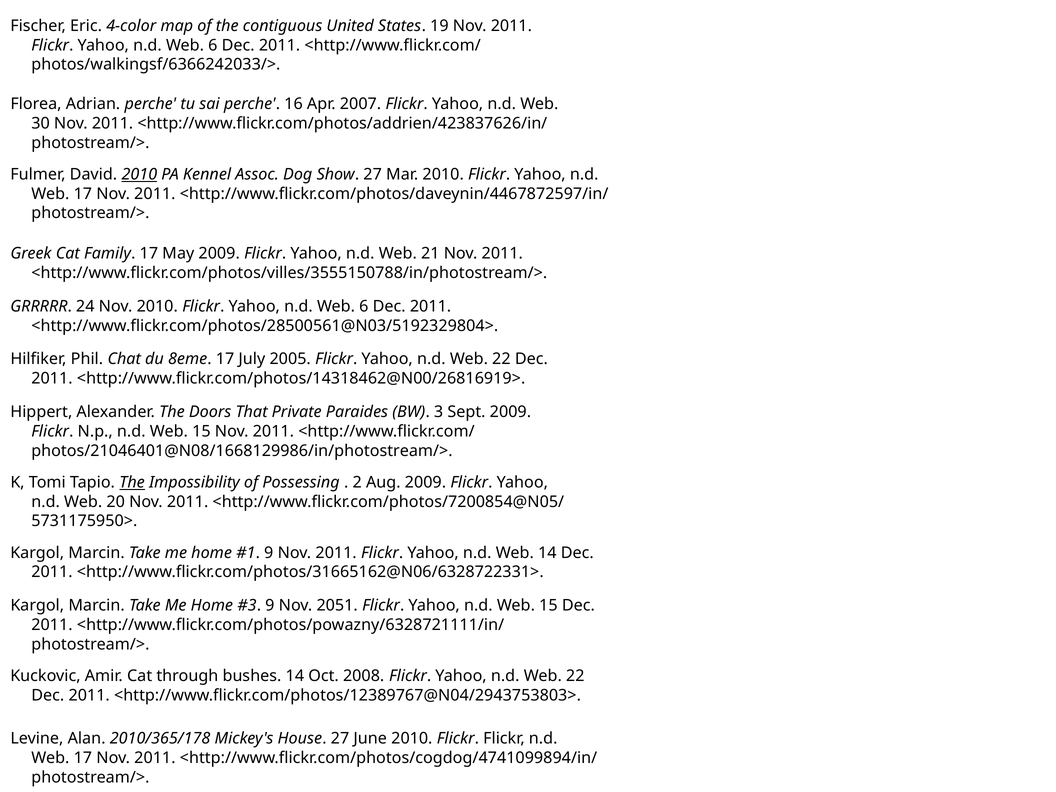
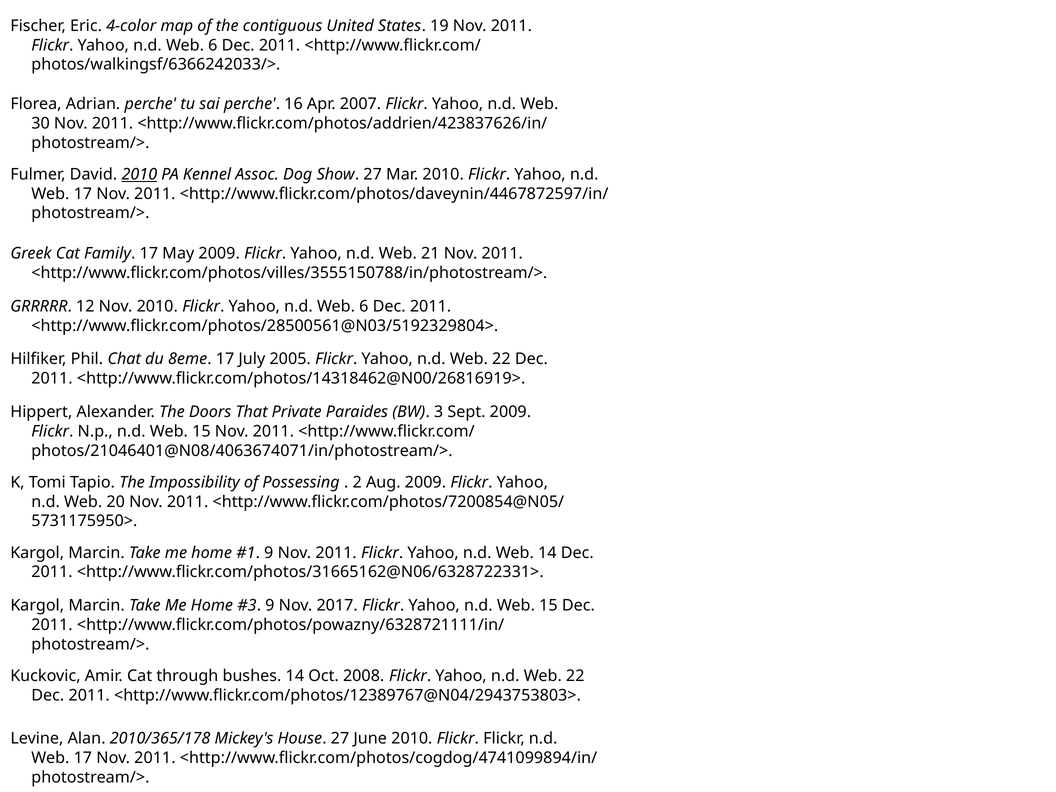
24: 24 -> 12
photos/21046401@N08/1668129986/in/photostream/>: photos/21046401@N08/1668129986/in/photostream/> -> photos/21046401@N08/4063674071/in/photostream/>
The at (132, 482) underline: present -> none
2051: 2051 -> 2017
